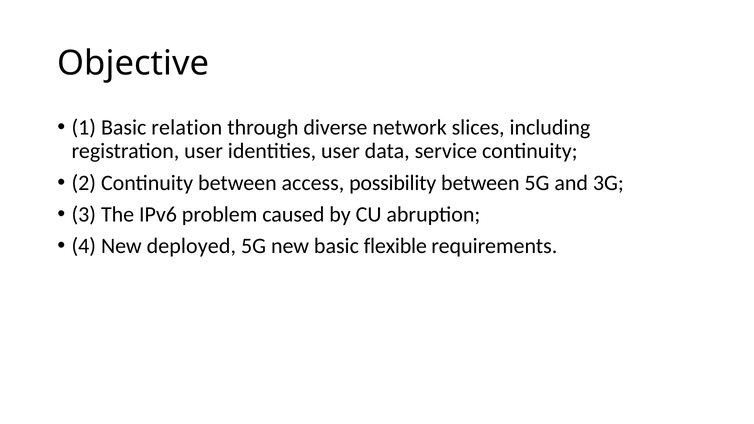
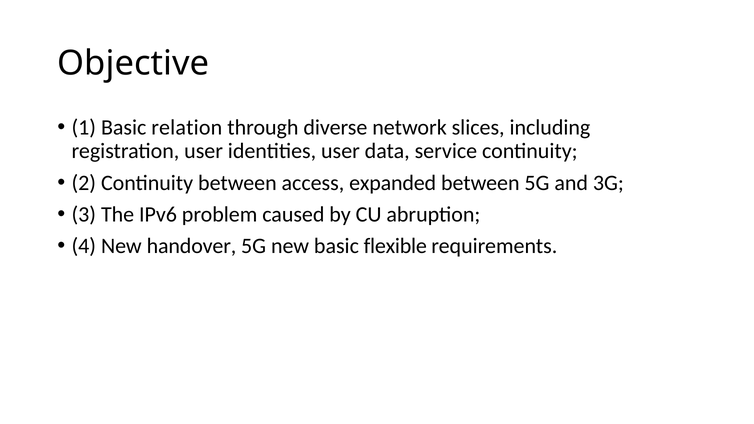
possibility: possibility -> expanded
deployed: deployed -> handover
